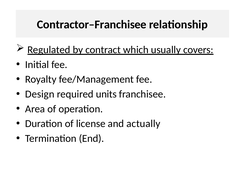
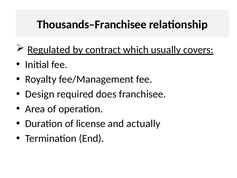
Contractor–Franchisee: Contractor–Franchisee -> Thousands–Franchisee
units: units -> does
